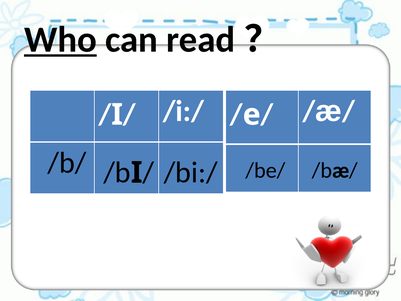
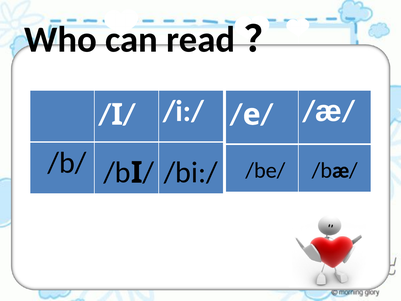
Who underline: present -> none
